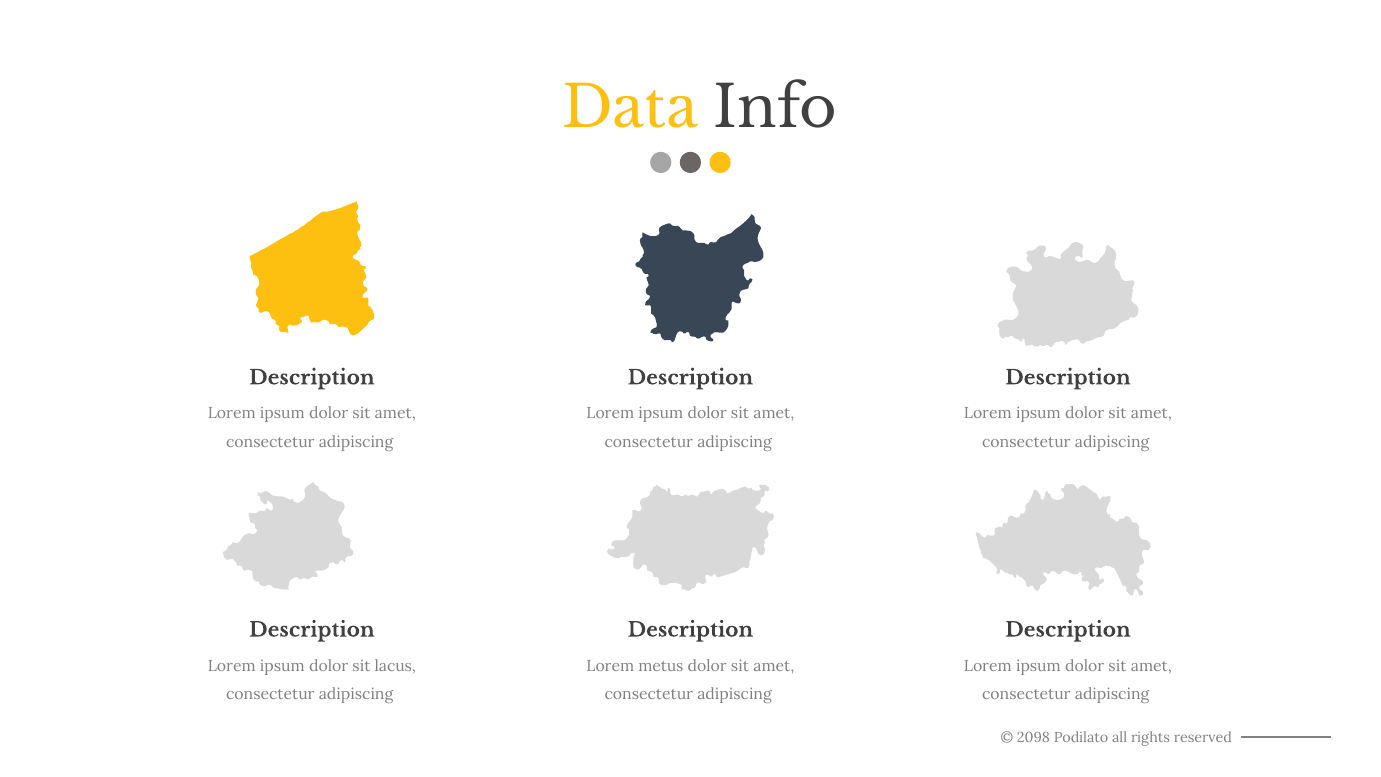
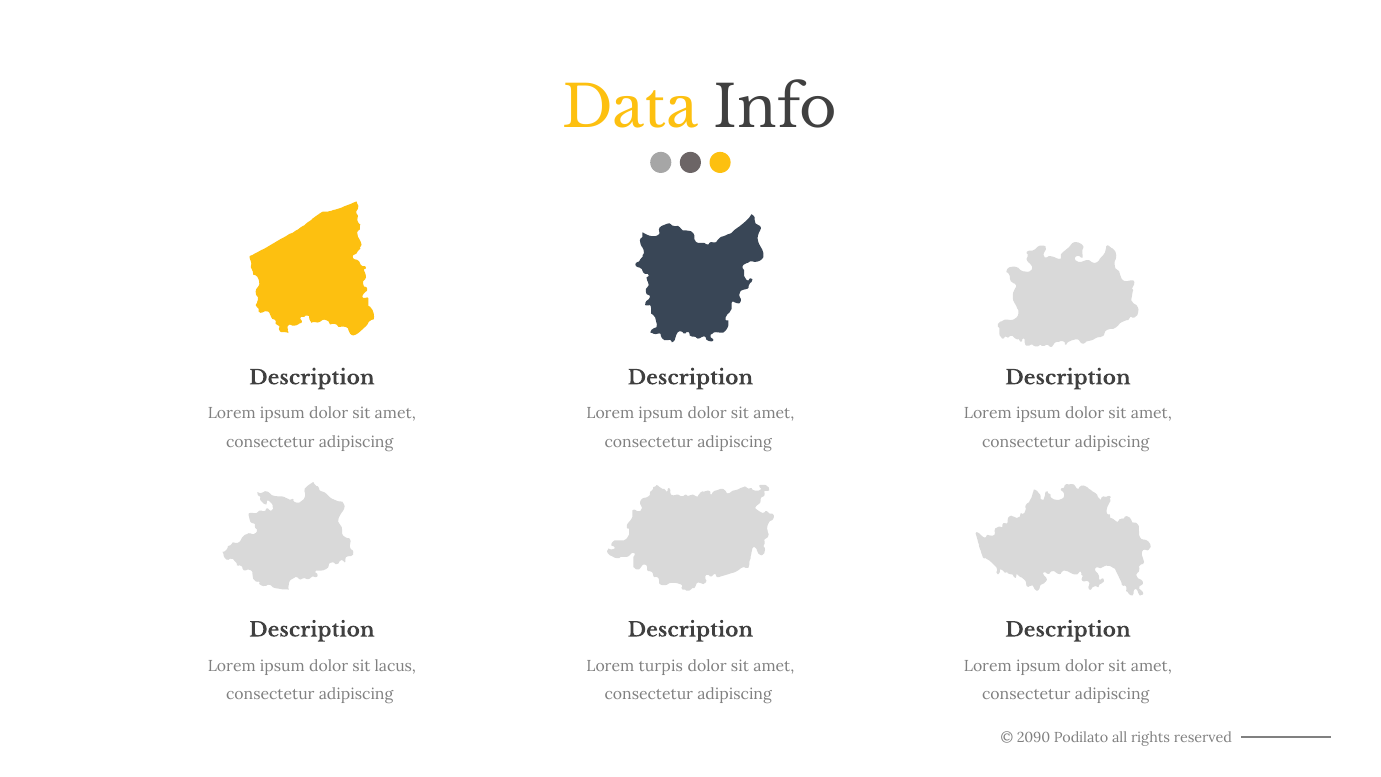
metus: metus -> turpis
2098: 2098 -> 2090
